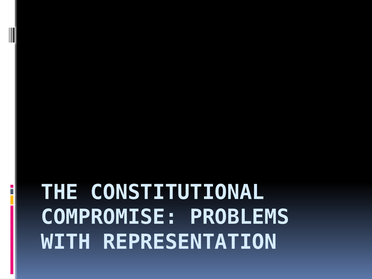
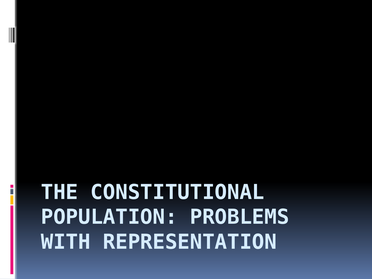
COMPROMISE: COMPROMISE -> POPULATION
